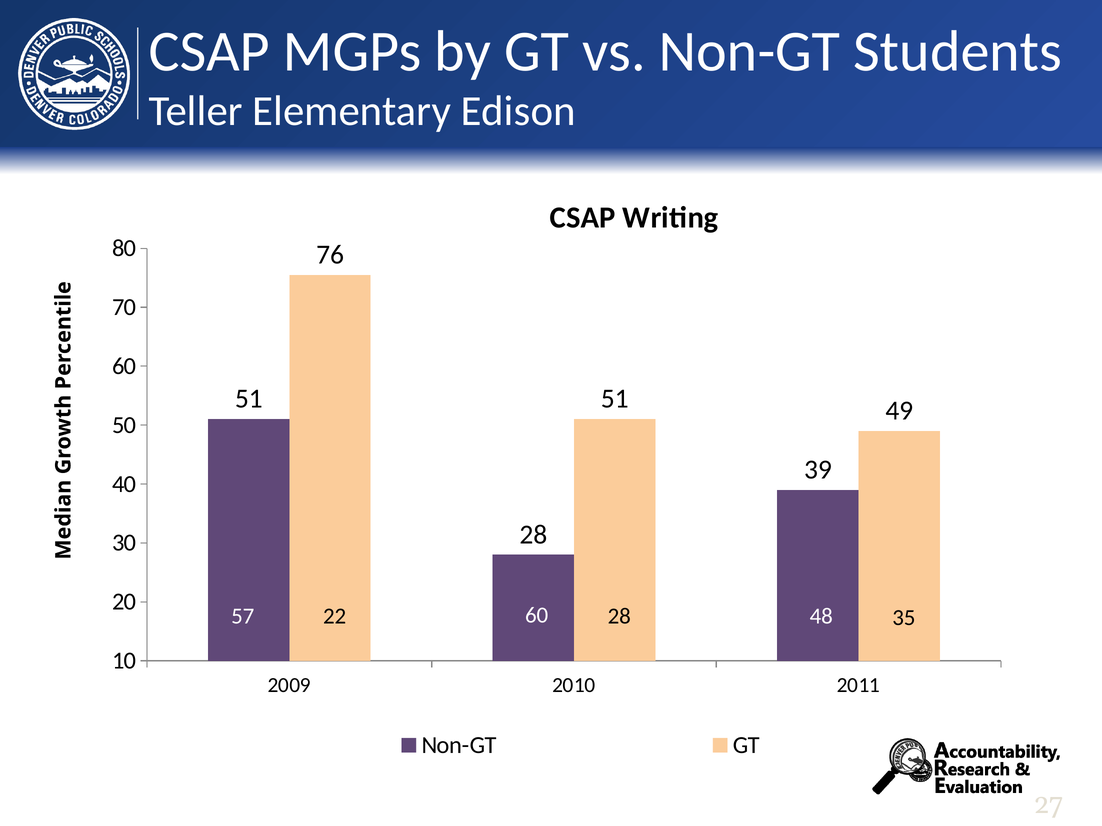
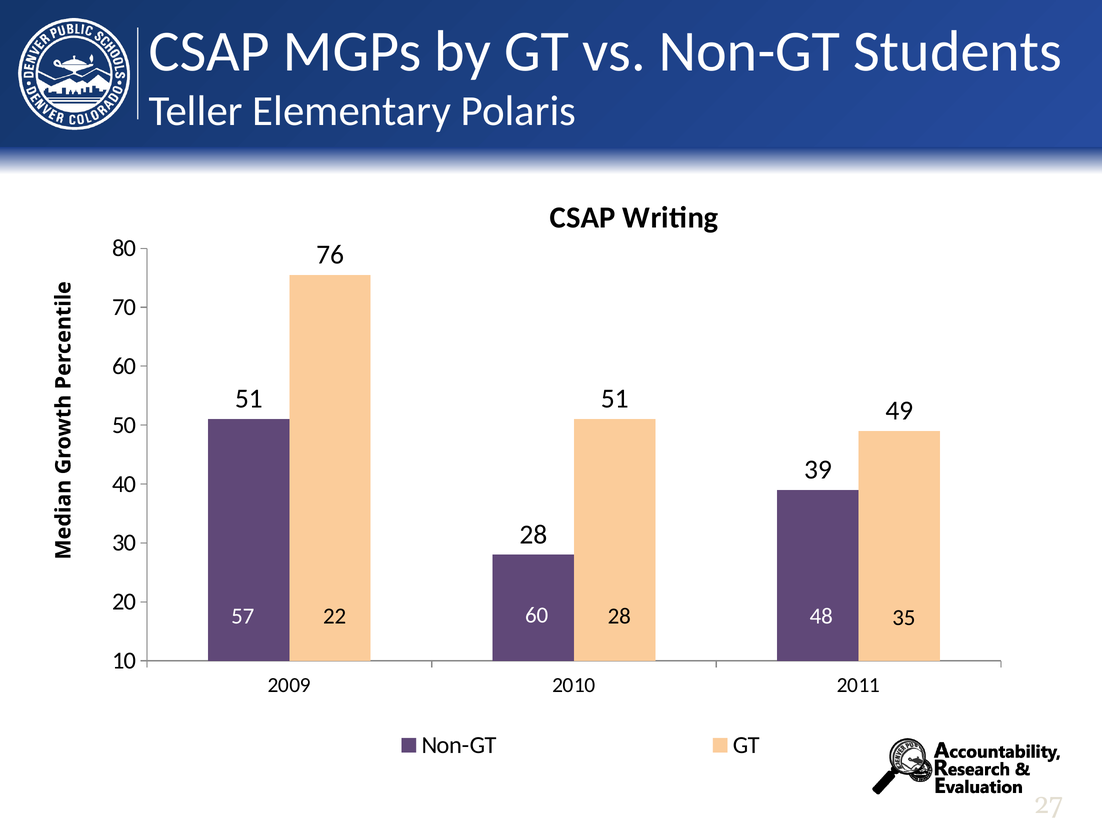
Edison: Edison -> Polaris
